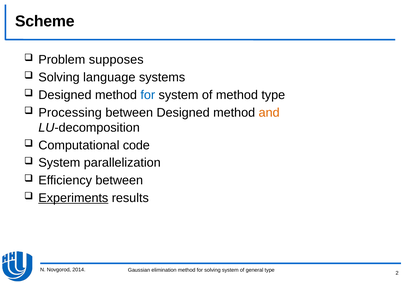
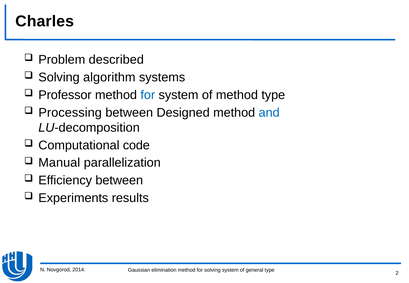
Scheme: Scheme -> Charles
supposes: supposes -> described
language: language -> algorithm
Designed at (65, 95): Designed -> Professor
and colour: orange -> blue
System at (59, 163): System -> Manual
Experiments underline: present -> none
